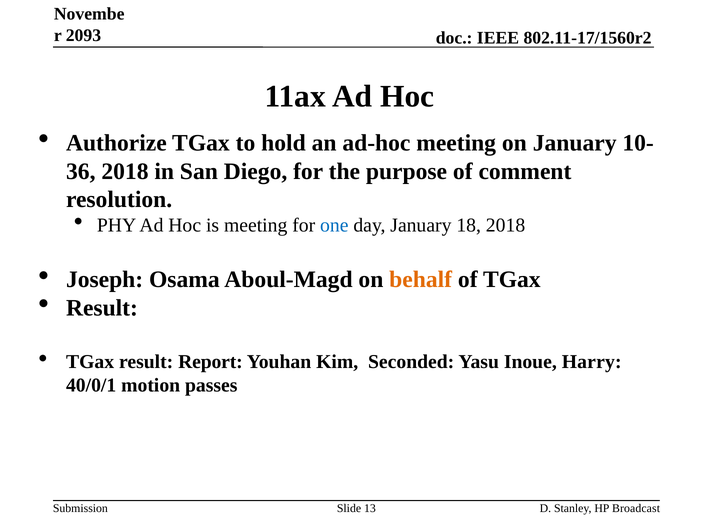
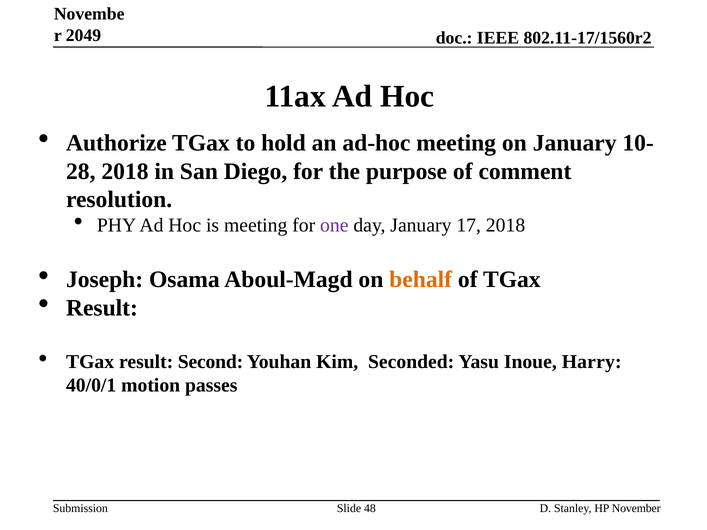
2093: 2093 -> 2049
36: 36 -> 28
one colour: blue -> purple
18: 18 -> 17
Report: Report -> Second
13: 13 -> 48
Broadcast: Broadcast -> November
